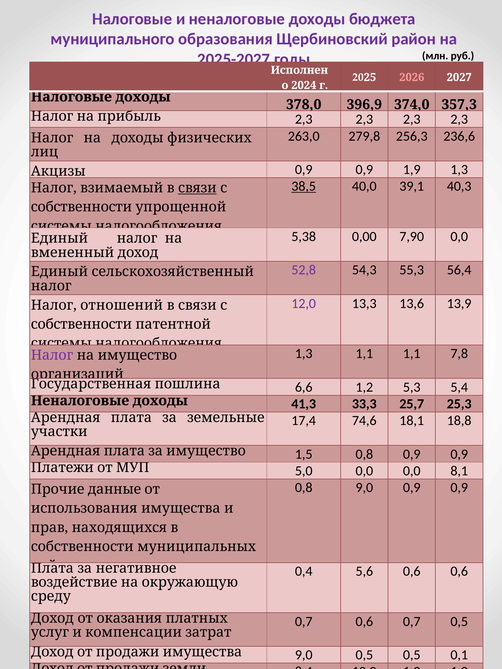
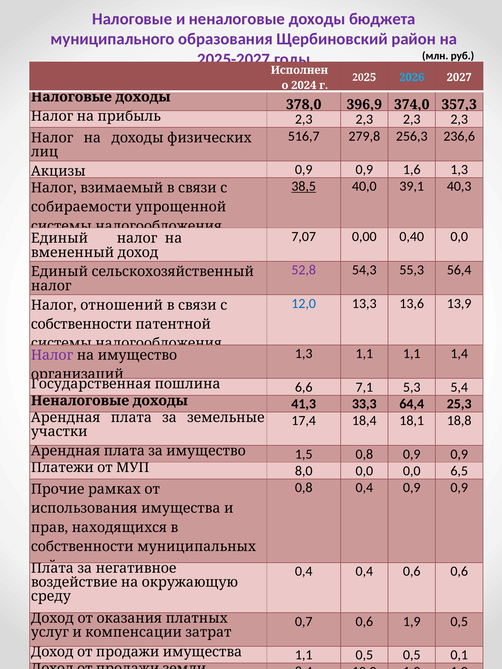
2026 colour: pink -> light blue
263,0: 263,0 -> 516,7
1,9: 1,9 -> 1,6
связи at (197, 188) underline: present -> none
собственности at (81, 207): собственности -> собираемости
5,38: 5,38 -> 7,07
7,90: 7,90 -> 0,40
12,0 colour: purple -> blue
7,8: 7,8 -> 1,4
1,2: 1,2 -> 7,1
25,7: 25,7 -> 64,4
74,6: 74,6 -> 18,4
5,0: 5,0 -> 8,0
8,1: 8,1 -> 6,5
0,8 9,0: 9,0 -> 0,4
данные: данные -> рамках
0,4 5,6: 5,6 -> 0,4
0,6 0,7: 0,7 -> 1,9
имущества 9,0: 9,0 -> 1,1
